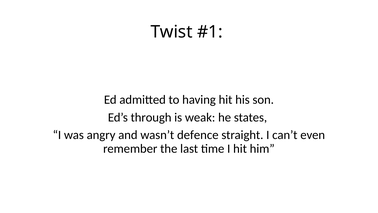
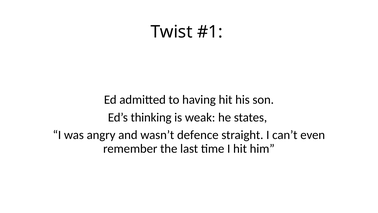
through: through -> thinking
